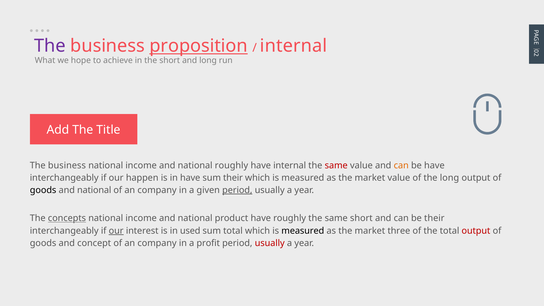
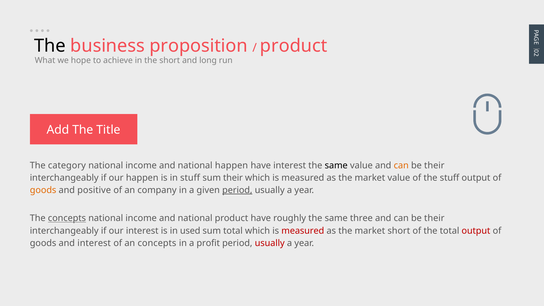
The at (50, 46) colour: purple -> black
proposition underline: present -> none
internal at (294, 46): internal -> product
business at (67, 165): business -> category
national roughly: roughly -> happen
have internal: internal -> interest
same at (336, 165) colour: red -> black
have at (434, 165): have -> their
in have: have -> stuff
the long: long -> stuff
goods at (43, 190) colour: black -> orange
national at (94, 190): national -> positive
same short: short -> three
our at (116, 231) underline: present -> none
measured at (303, 231) colour: black -> red
market three: three -> short
and concept: concept -> interest
company at (157, 243): company -> concepts
